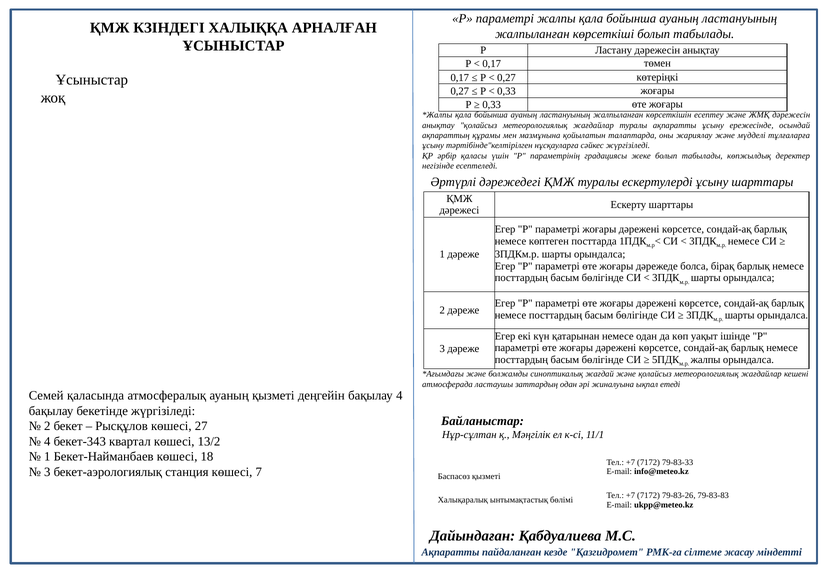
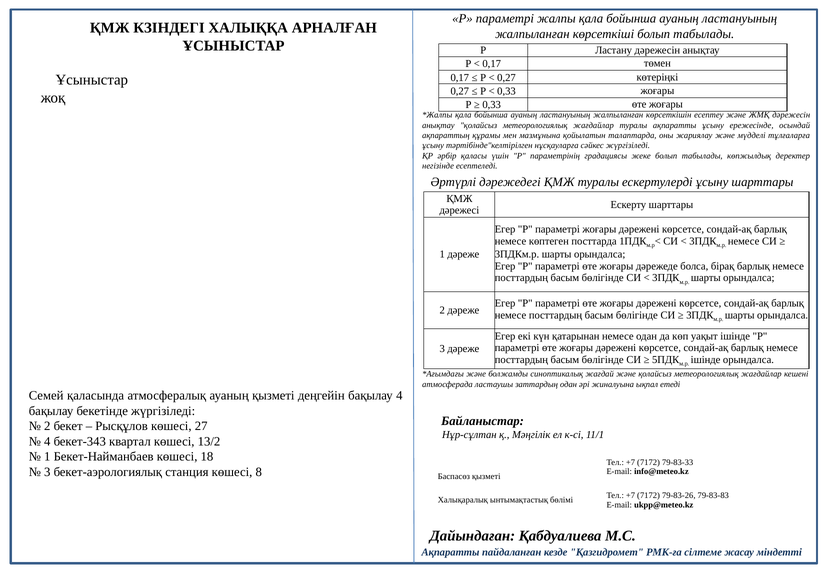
жалпы at (706, 360): жалпы -> ішінде
7: 7 -> 8
